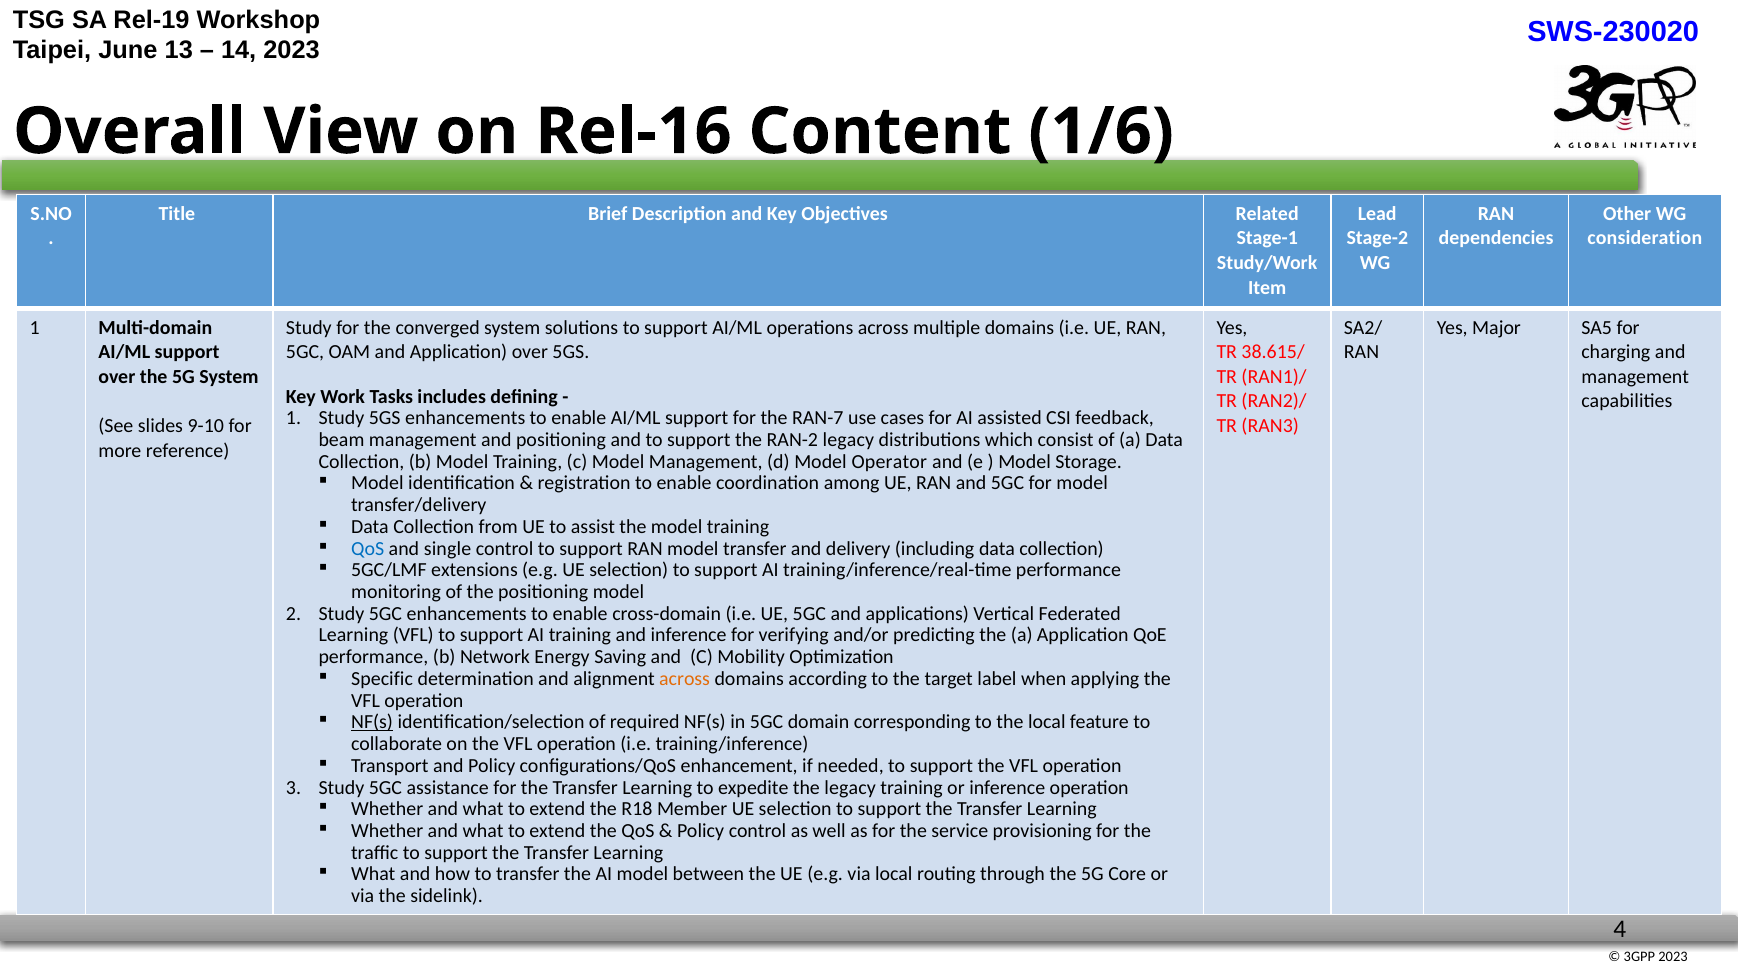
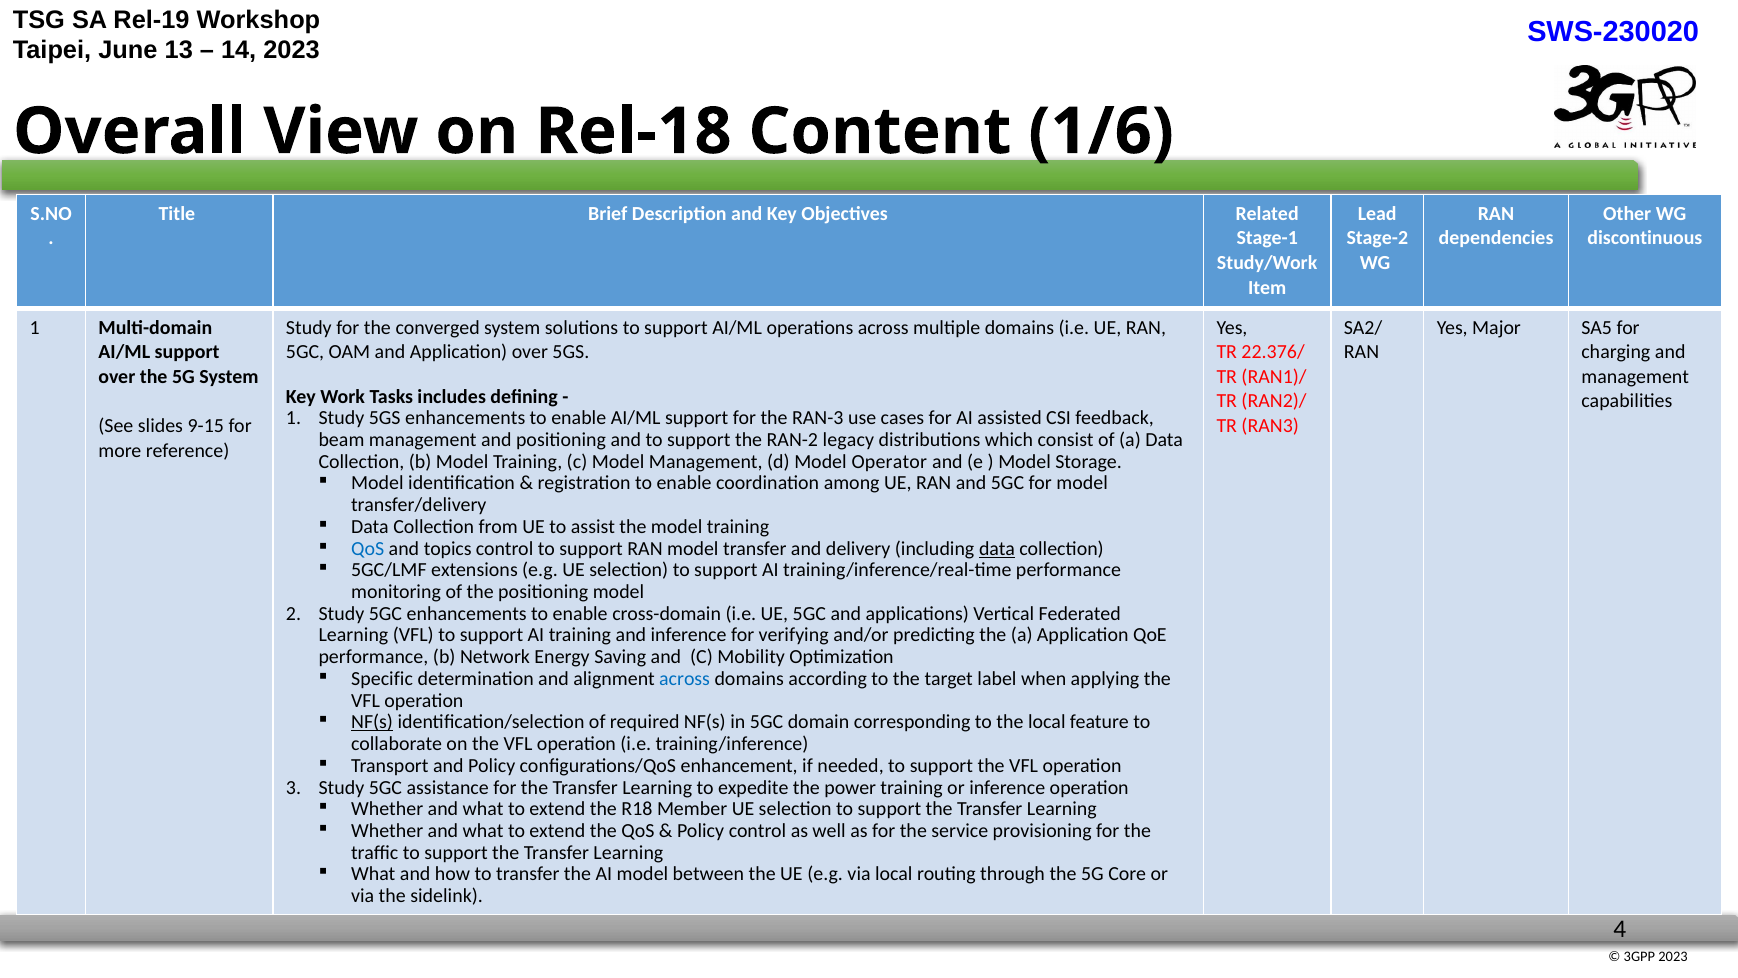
Rel-16: Rel-16 -> Rel-18
consideration: consideration -> discontinuous
38.615/: 38.615/ -> 22.376/
RAN-7: RAN-7 -> RAN-3
9-10: 9-10 -> 9-15
single: single -> topics
data at (997, 548) underline: none -> present
across at (685, 679) colour: orange -> blue
the legacy: legacy -> power
